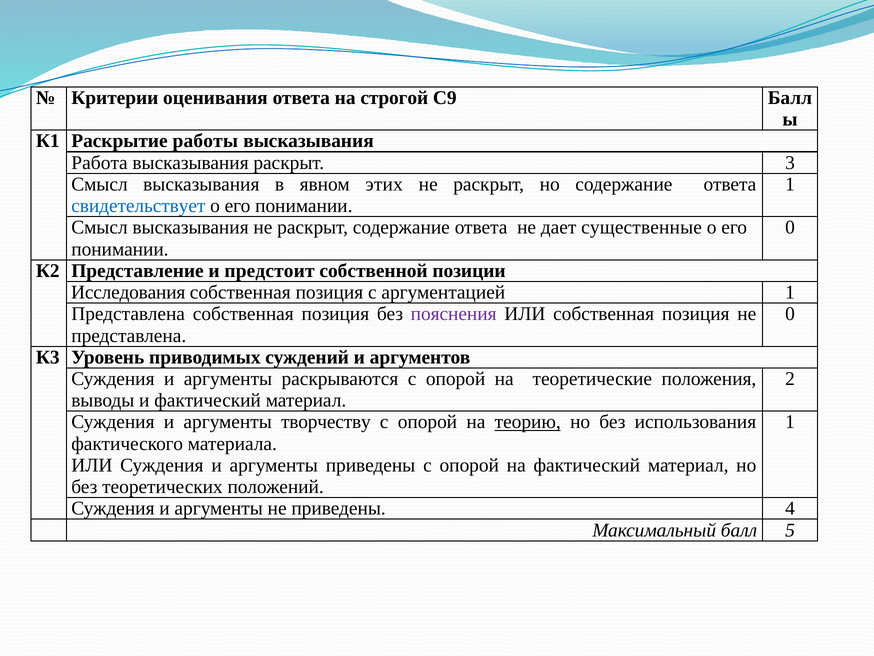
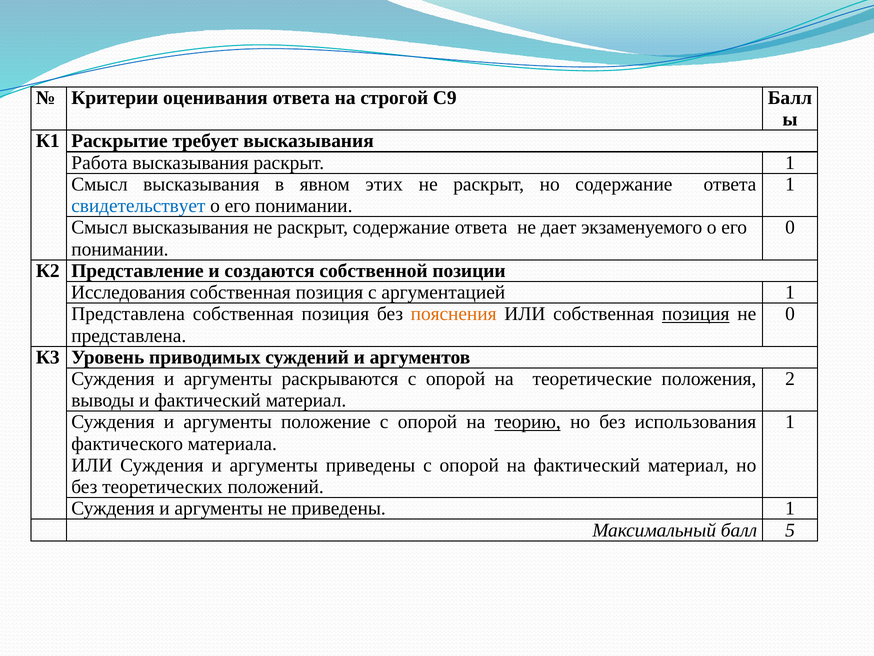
работы: работы -> требует
раскрыт 3: 3 -> 1
существенные: существенные -> экзаменуемого
предстоит: предстоит -> создаются
пояснения colour: purple -> orange
позиция at (696, 314) underline: none -> present
творчеству: творчеству -> положение
приведены 4: 4 -> 1
